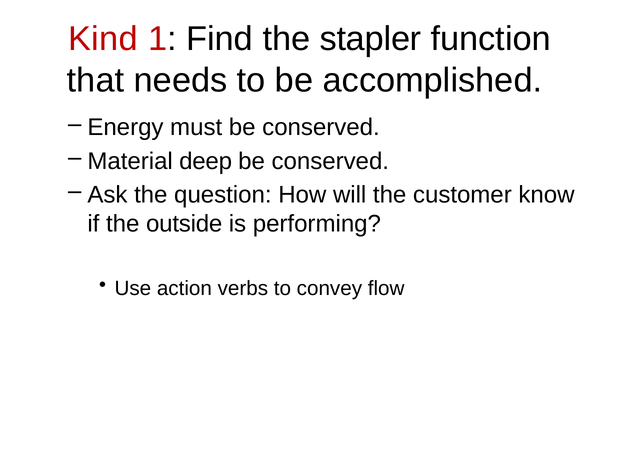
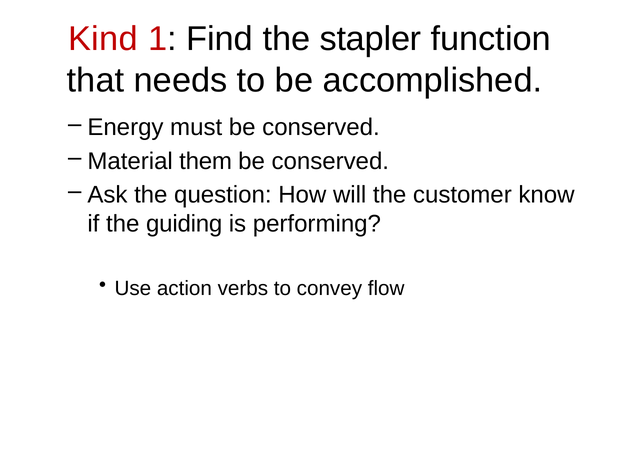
deep: deep -> them
outside: outside -> guiding
